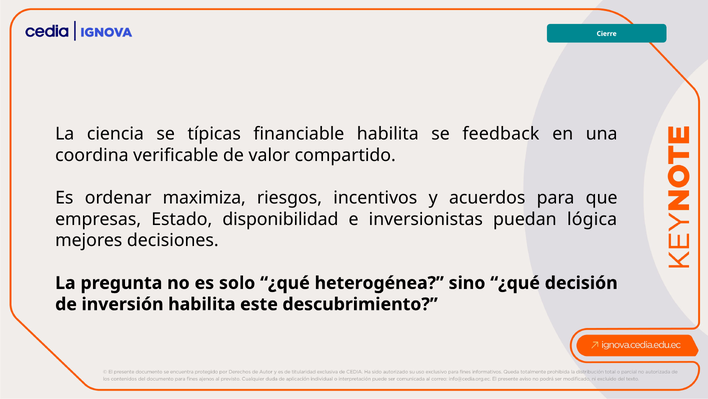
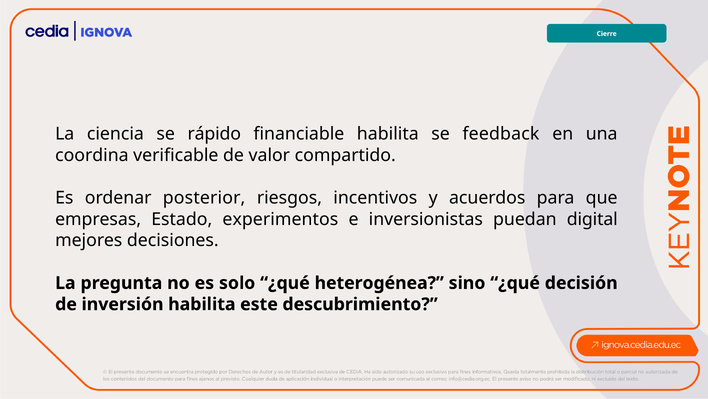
típicas: típicas -> rápido
maximiza: maximiza -> posterior
disponibilidad: disponibilidad -> experimentos
lógica: lógica -> digital
